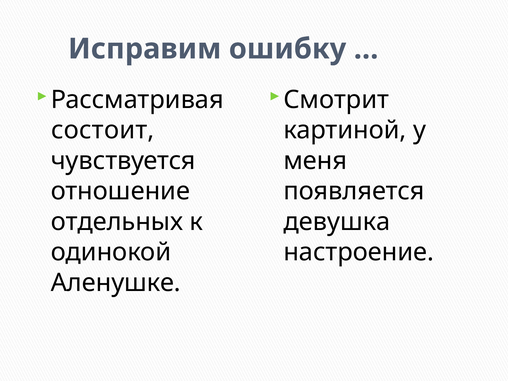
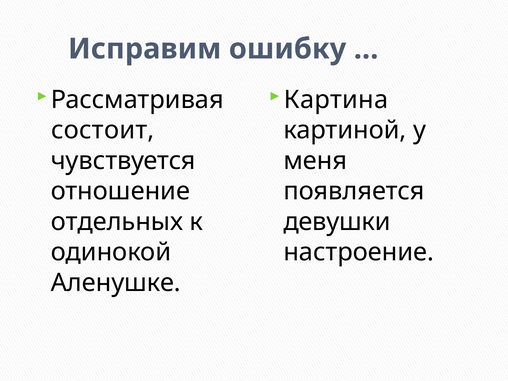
Смотрит: Смотрит -> Картина
девушка: девушка -> девушки
